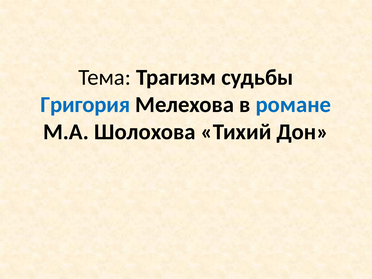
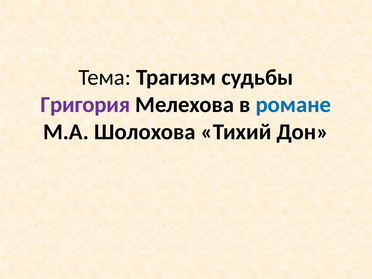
Григория colour: blue -> purple
